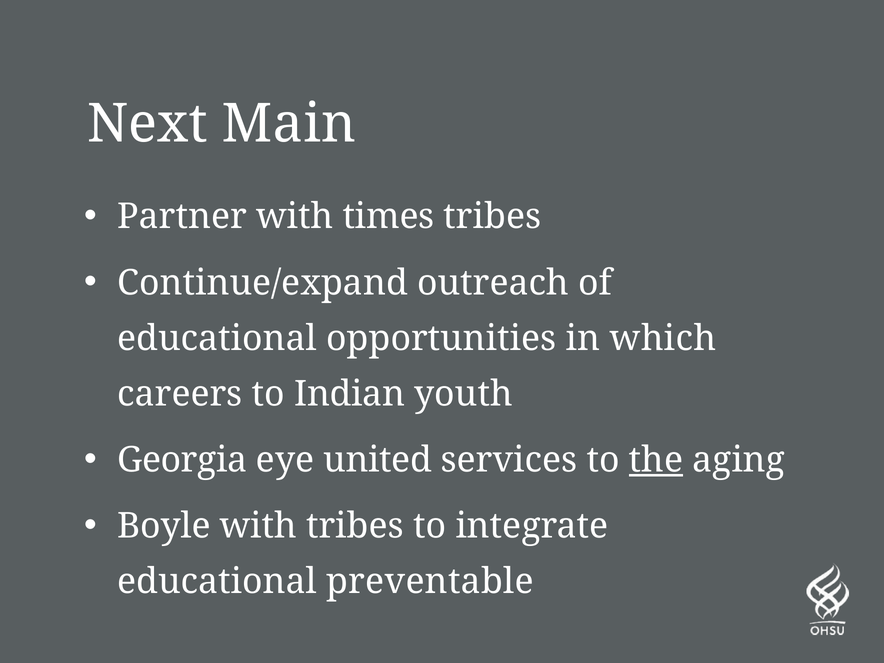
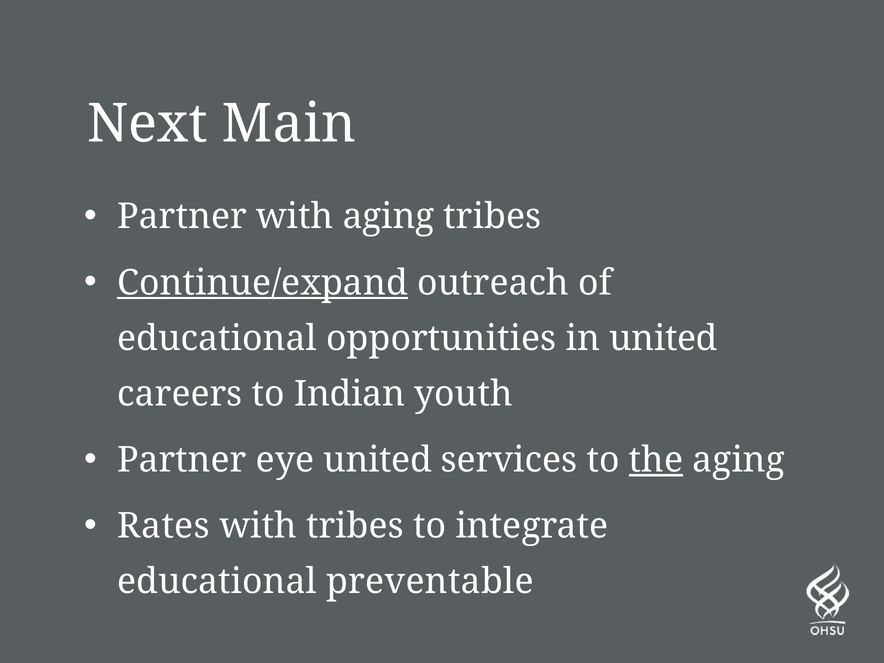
with times: times -> aging
Continue/expand underline: none -> present
in which: which -> united
Georgia at (182, 460): Georgia -> Partner
Boyle: Boyle -> Rates
